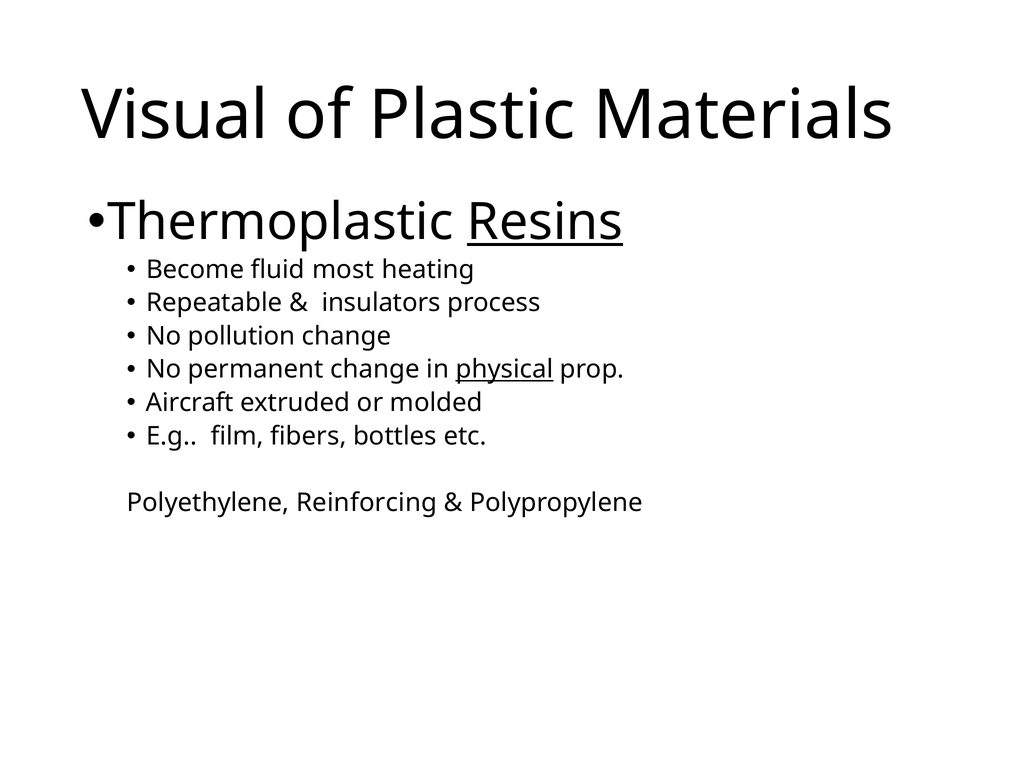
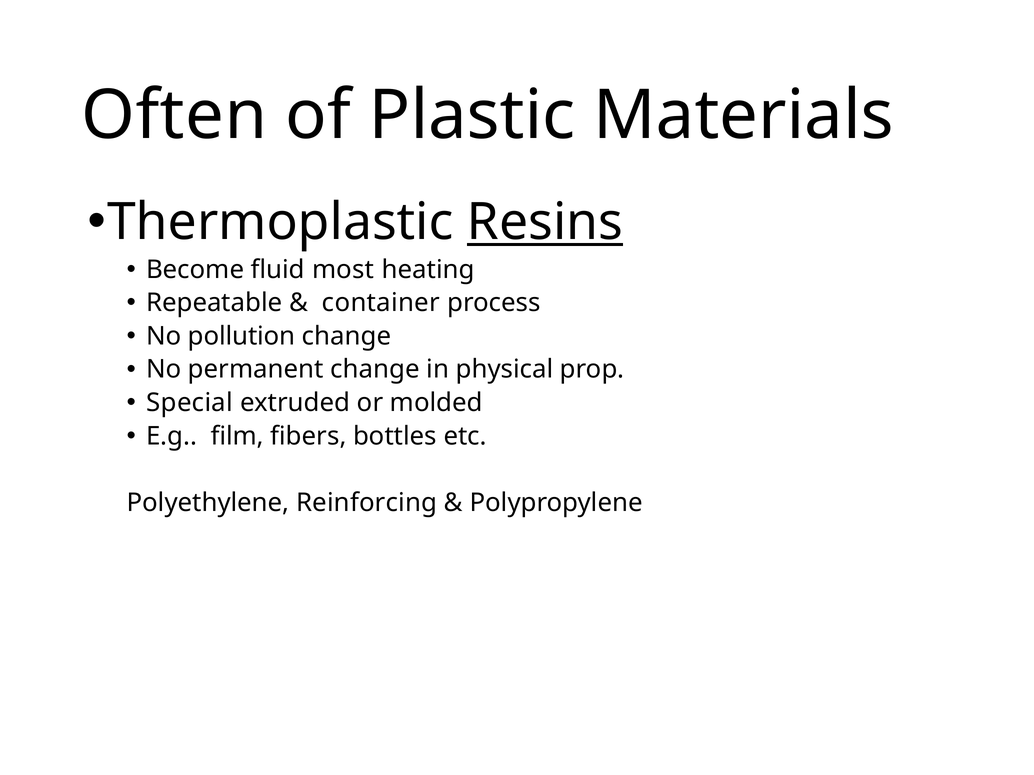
Visual: Visual -> Often
insulators: insulators -> container
physical underline: present -> none
Aircraft: Aircraft -> Special
